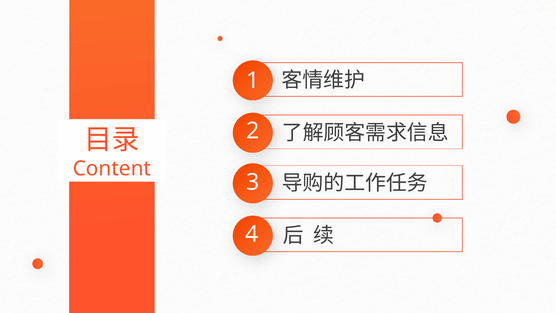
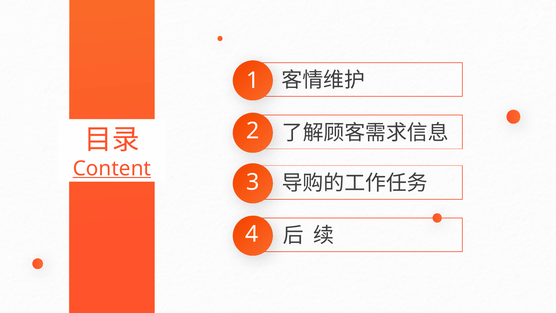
Content underline: none -> present
